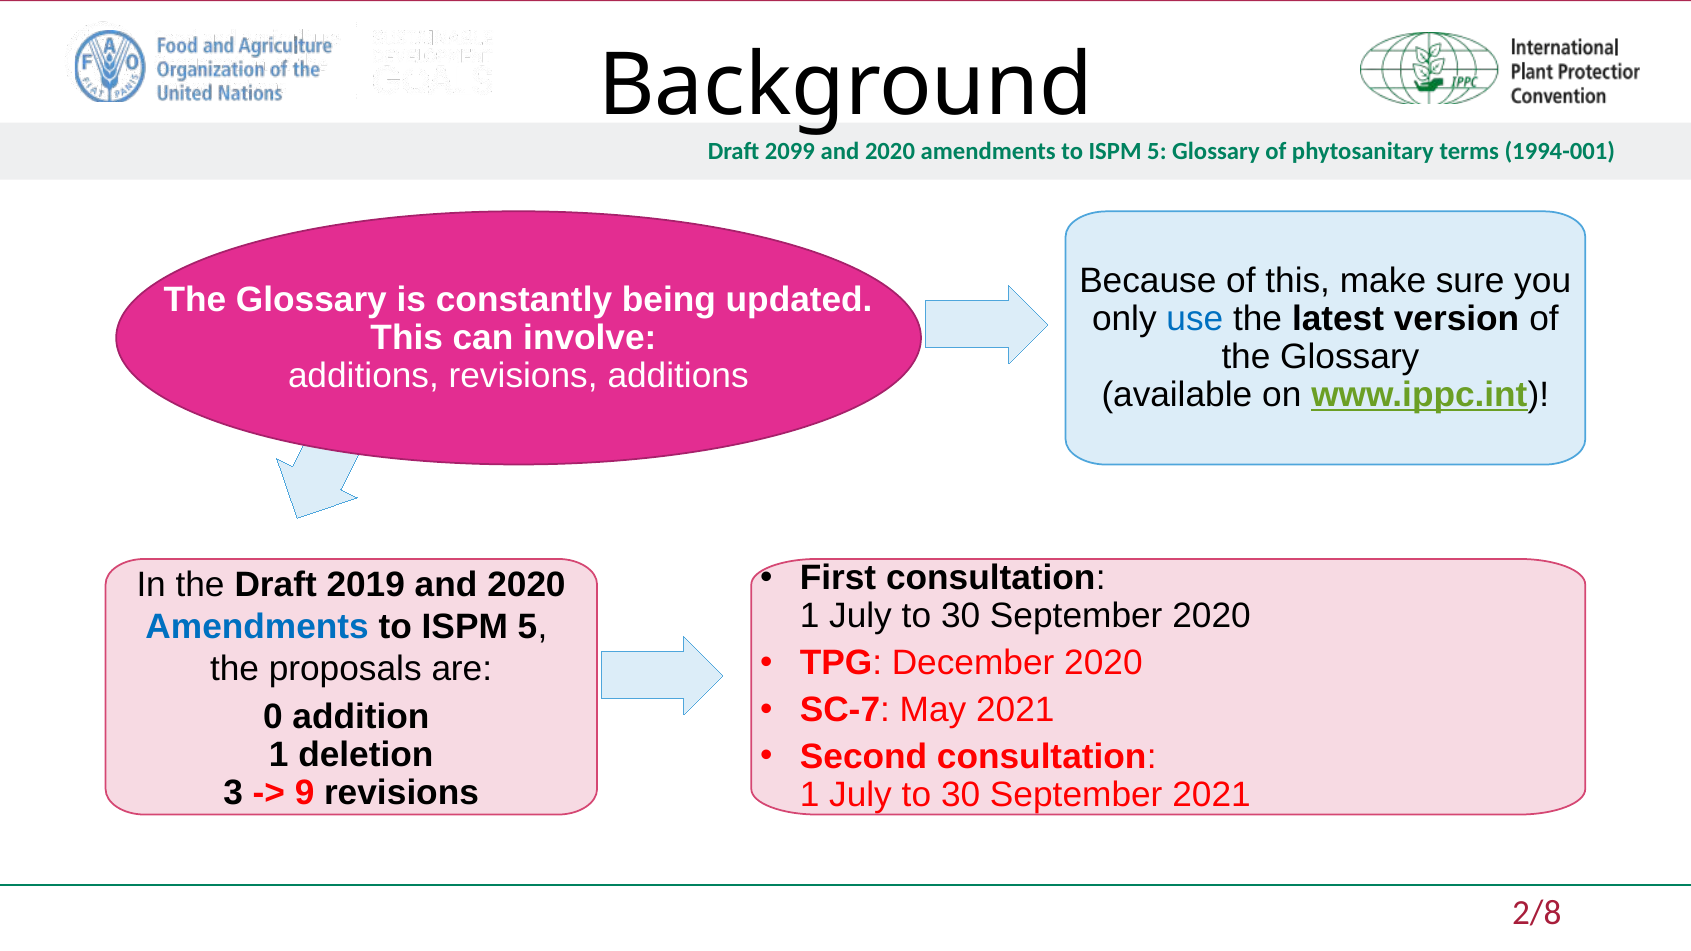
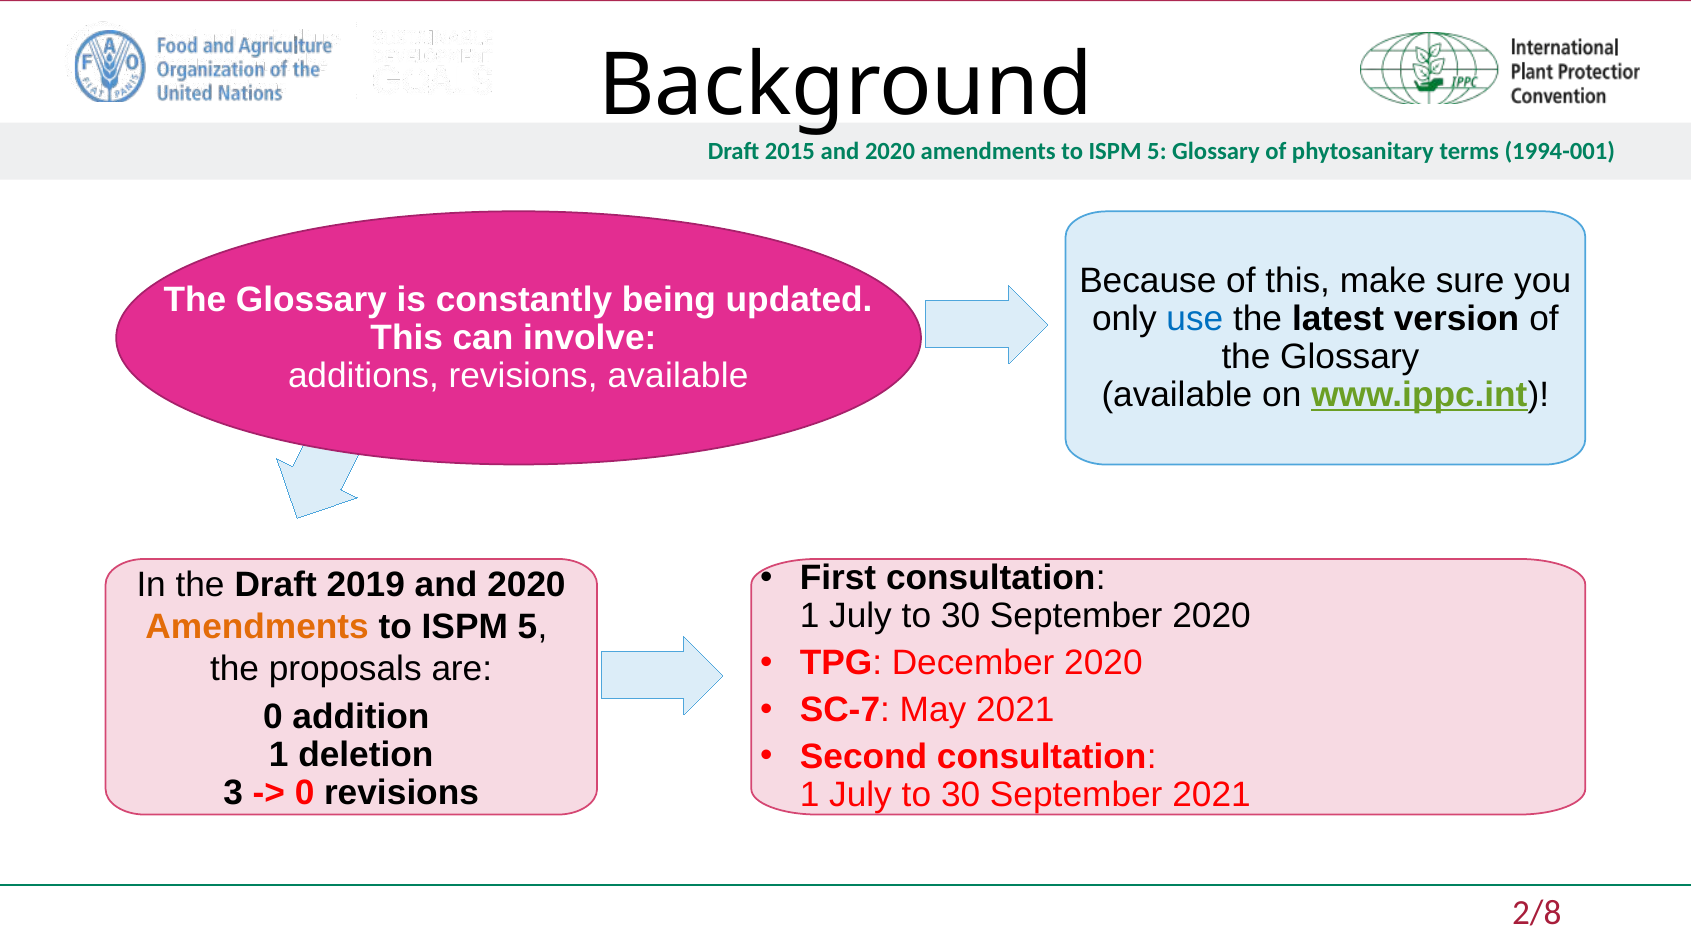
2099: 2099 -> 2015
revisions additions: additions -> available
Amendments at (257, 627) colour: blue -> orange
9 at (305, 793): 9 -> 0
